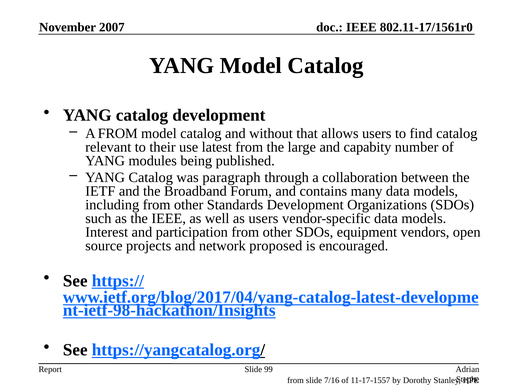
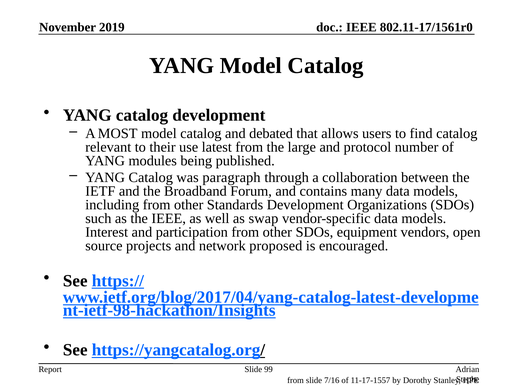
2007: 2007 -> 2019
A FROM: FROM -> MOST
without: without -> debated
capabity: capabity -> protocol
as users: users -> swap
